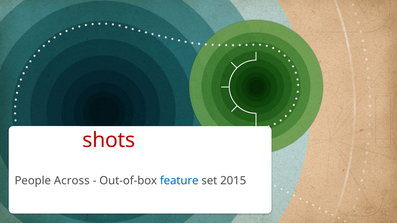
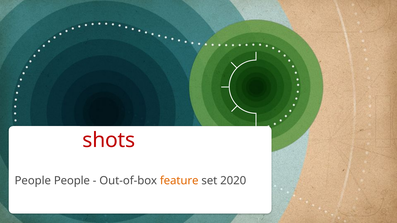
People Across: Across -> People
feature colour: blue -> orange
2015: 2015 -> 2020
